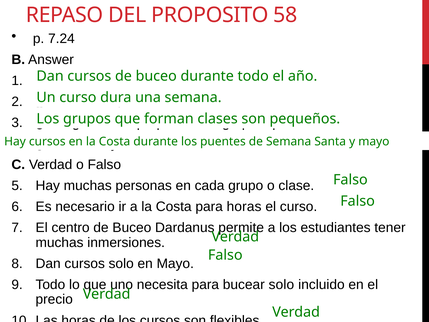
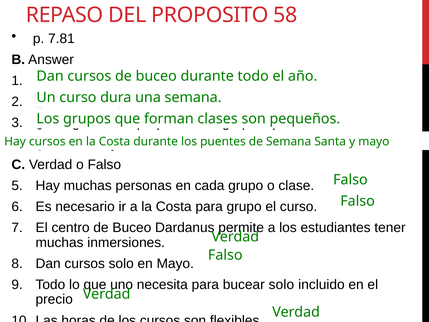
7.24: 7.24 -> 7.81
para horas: horas -> grupo
